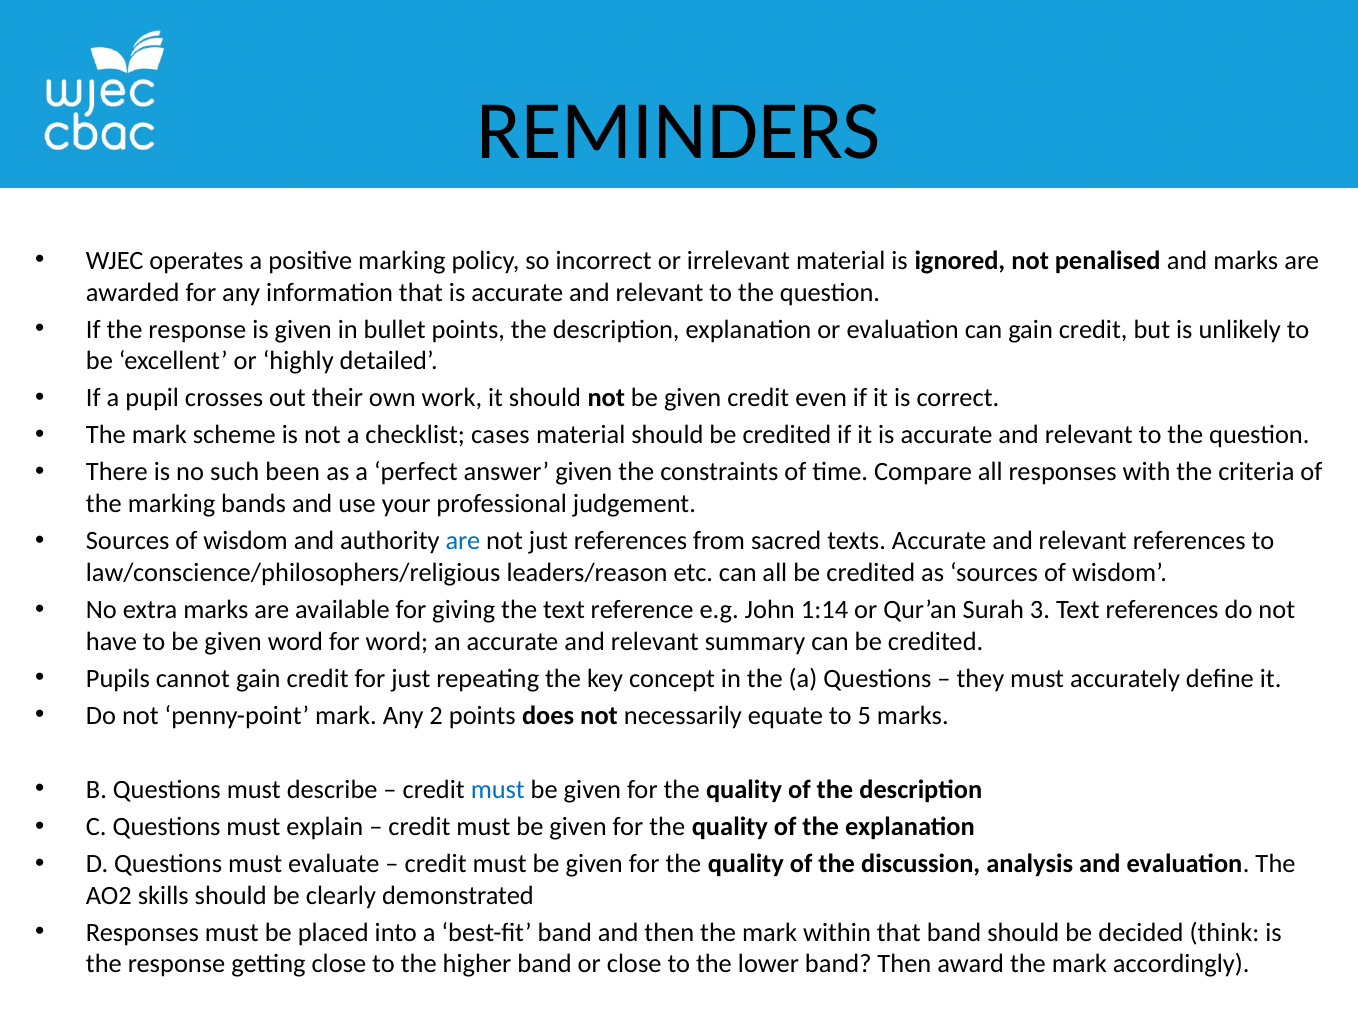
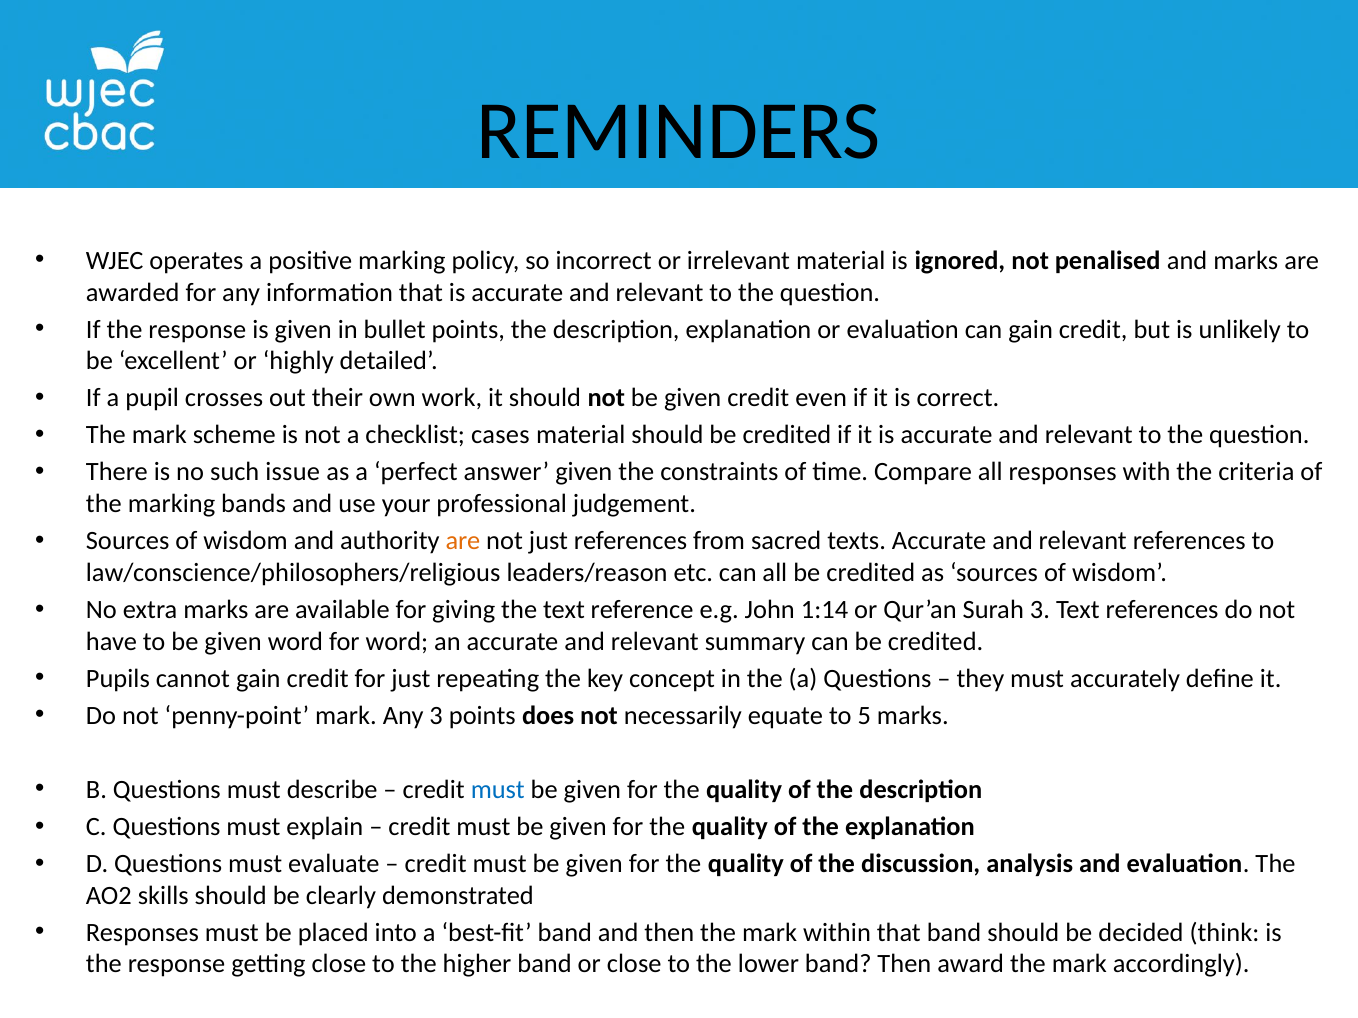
been: been -> issue
are at (463, 541) colour: blue -> orange
Any 2: 2 -> 3
